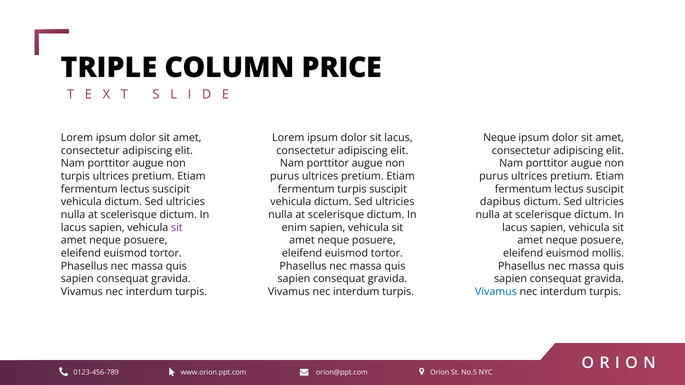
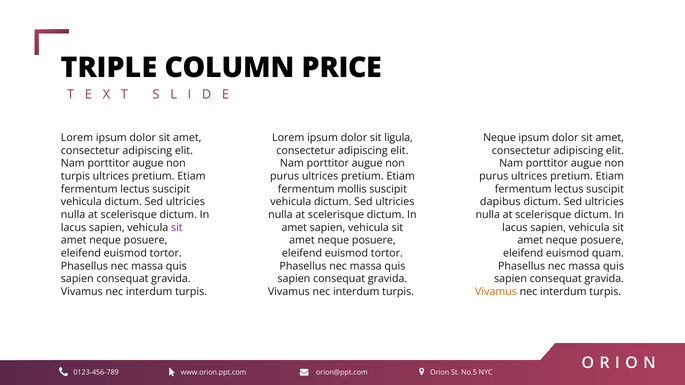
sit lacus: lacus -> ligula
fermentum turpis: turpis -> mollis
enim at (294, 228): enim -> amet
mollis: mollis -> quam
Vivamus at (496, 292) colour: blue -> orange
